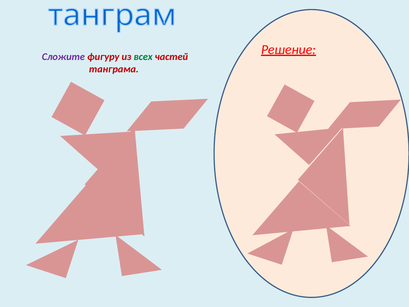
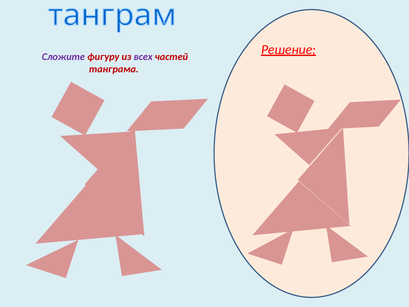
всех colour: green -> purple
